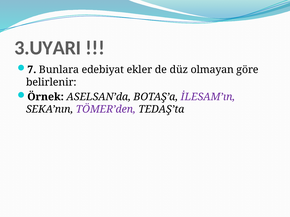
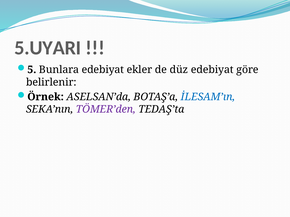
3.UYARI: 3.UYARI -> 5.UYARI
7: 7 -> 5
düz olmayan: olmayan -> edebiyat
İLESAM’ın colour: purple -> blue
